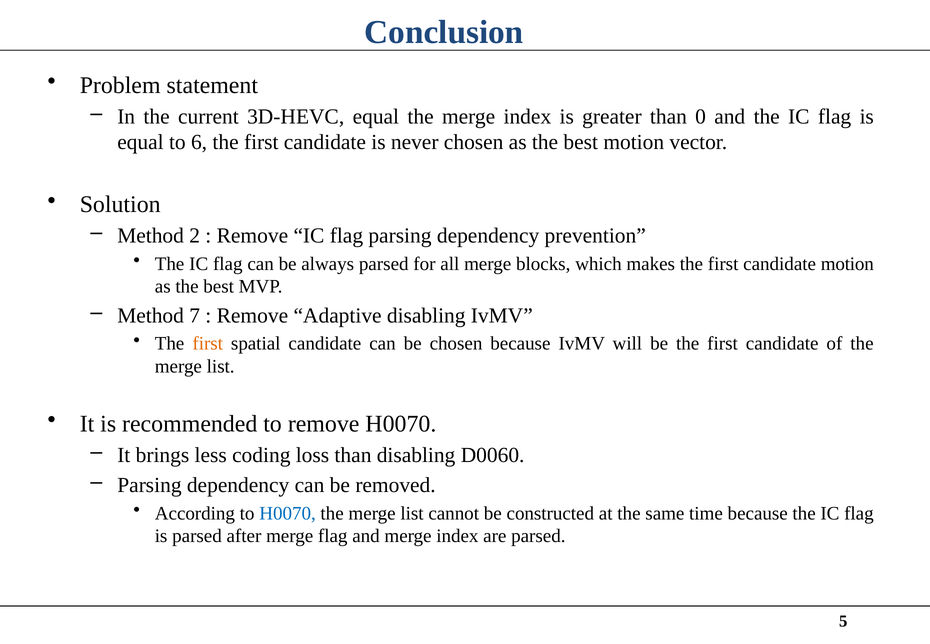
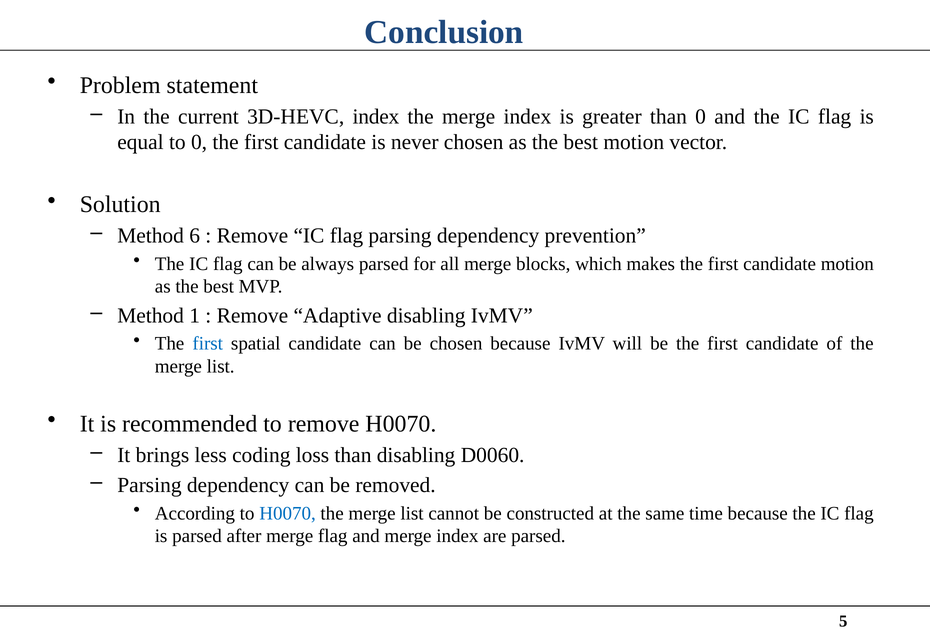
3D-HEVC equal: equal -> index
to 6: 6 -> 0
2: 2 -> 6
7: 7 -> 1
first at (208, 343) colour: orange -> blue
